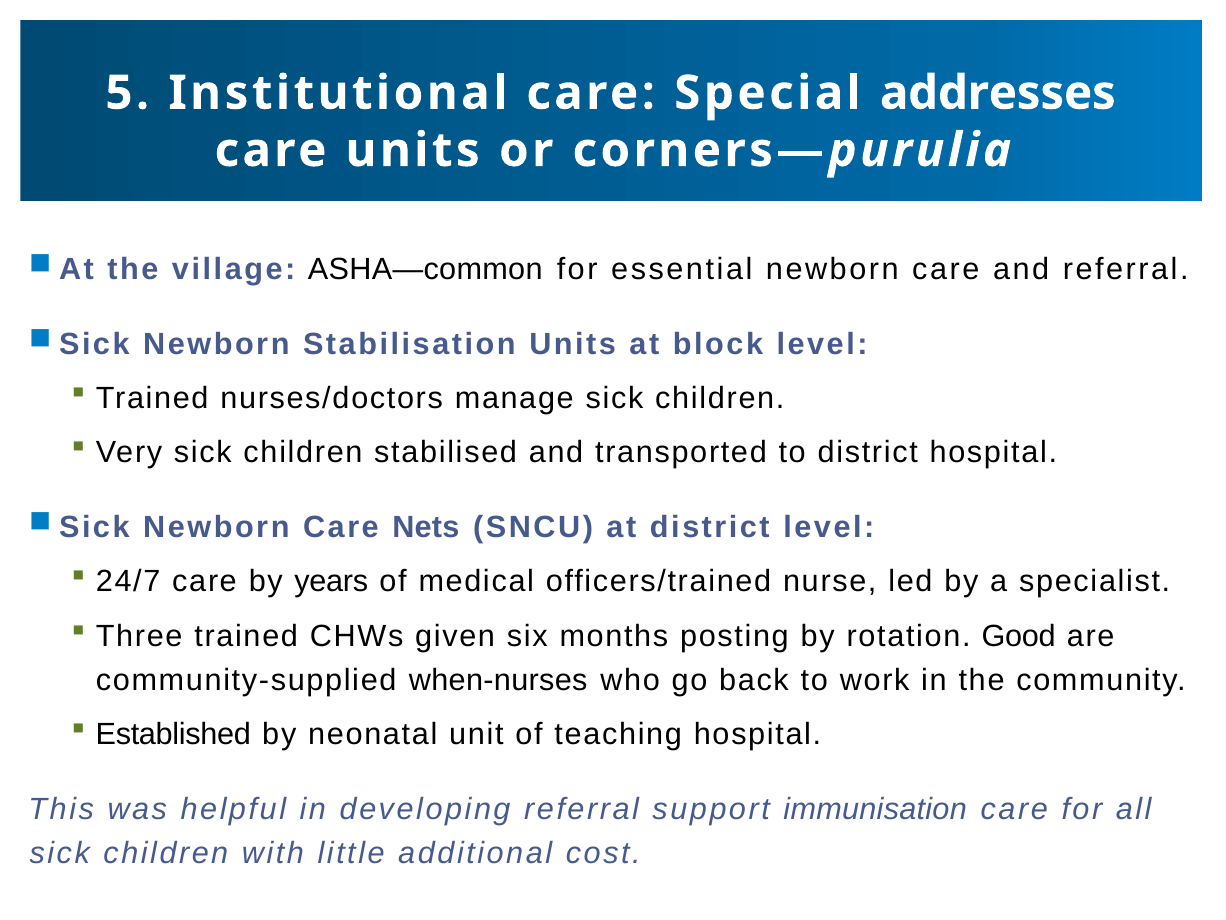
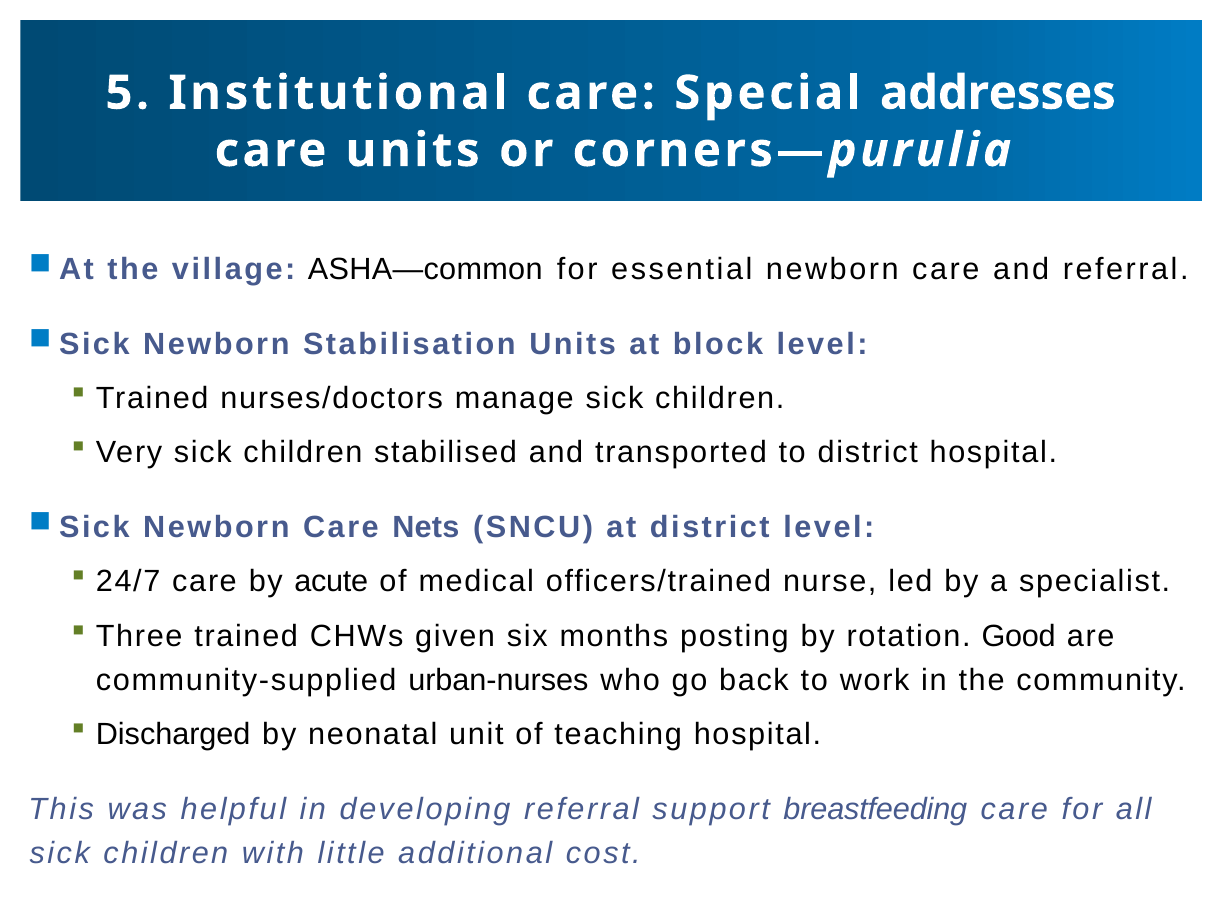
years: years -> acute
when-nurses: when-nurses -> urban-nurses
Established: Established -> Discharged
immunisation: immunisation -> breastfeeding
